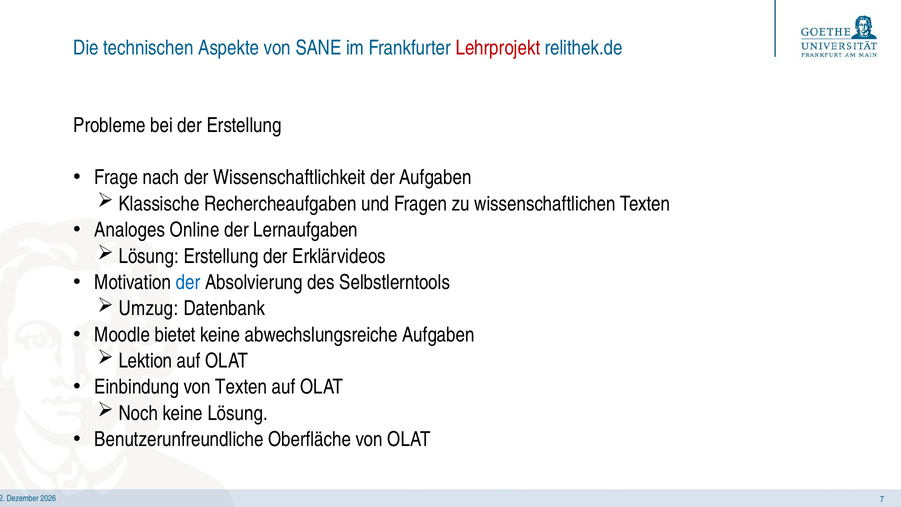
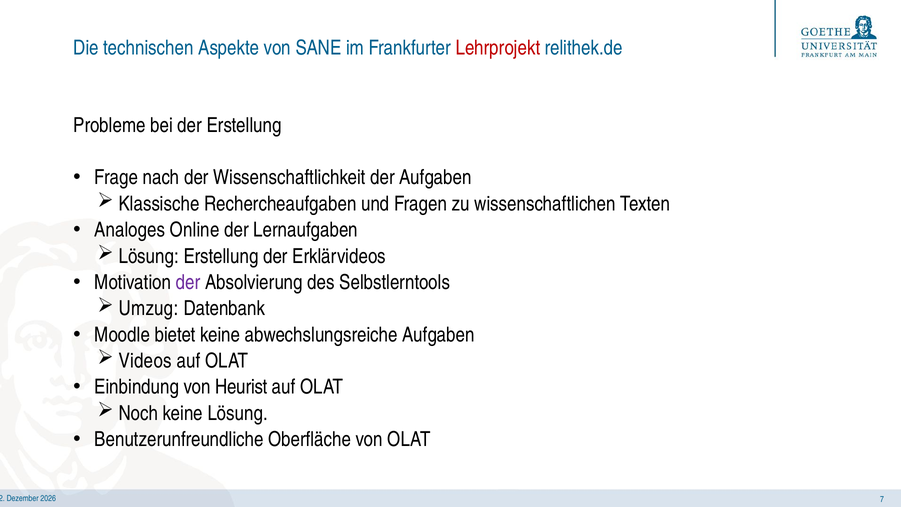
der at (188, 282) colour: blue -> purple
Lektion: Lektion -> Videos
von Texten: Texten -> Heurist
